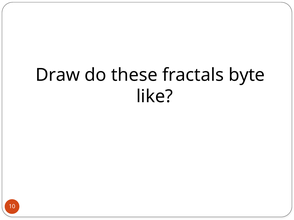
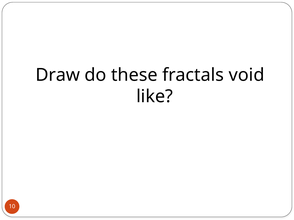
byte: byte -> void
